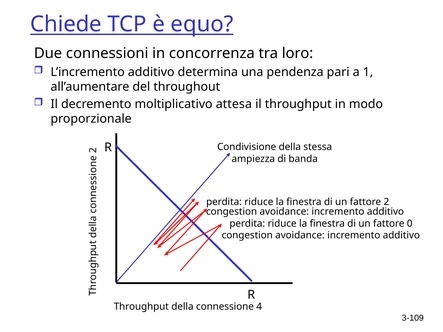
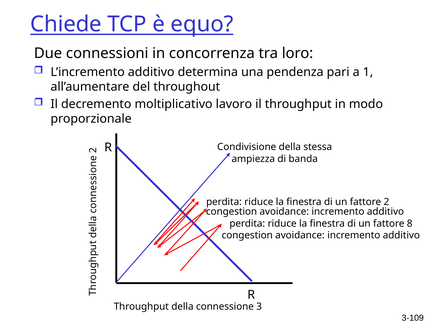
attesa: attesa -> lavoro
0: 0 -> 8
4: 4 -> 3
